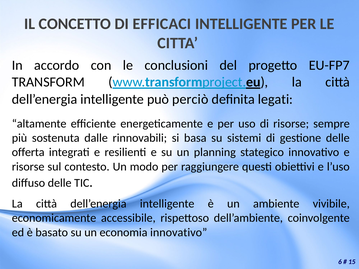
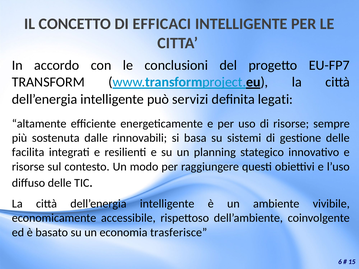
perciò: perciò -> servizi
offerta: offerta -> facilita
economia innovativo: innovativo -> trasferisce
